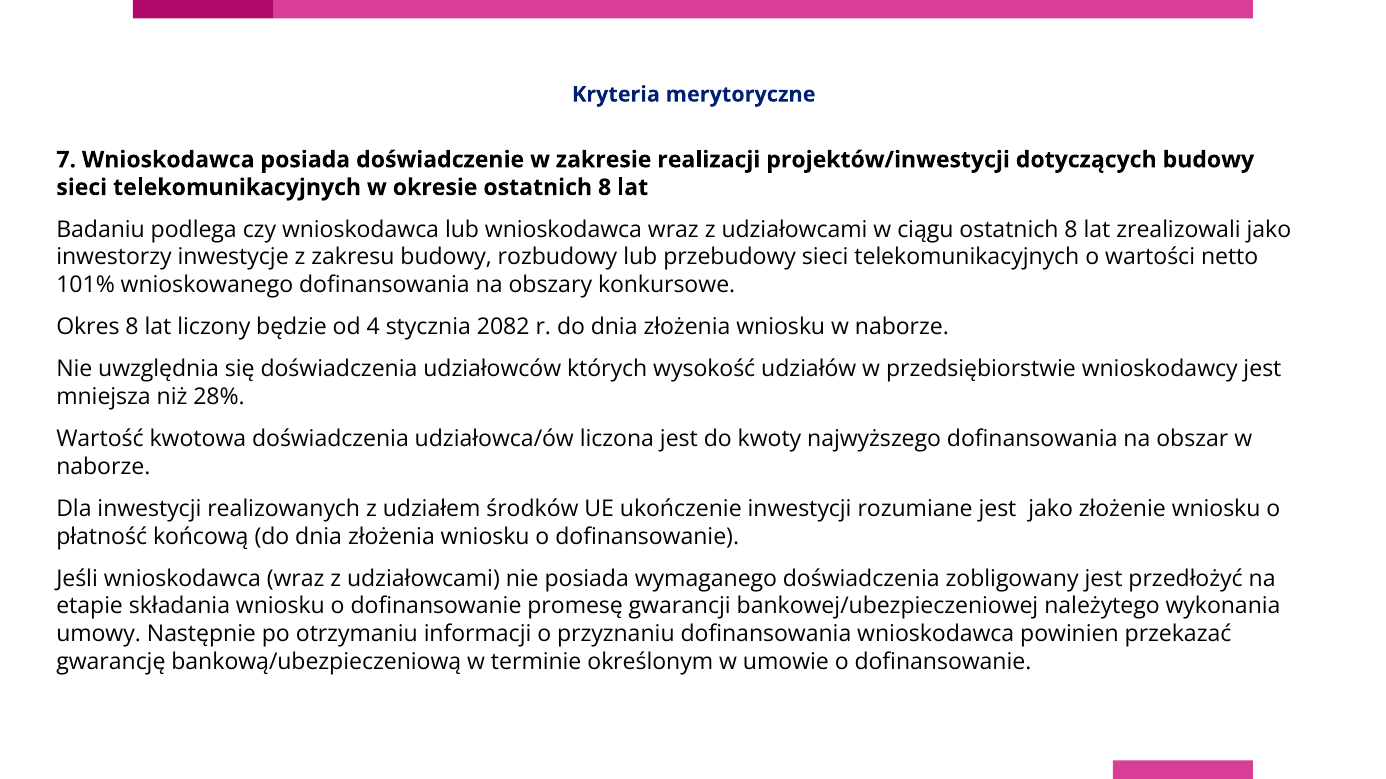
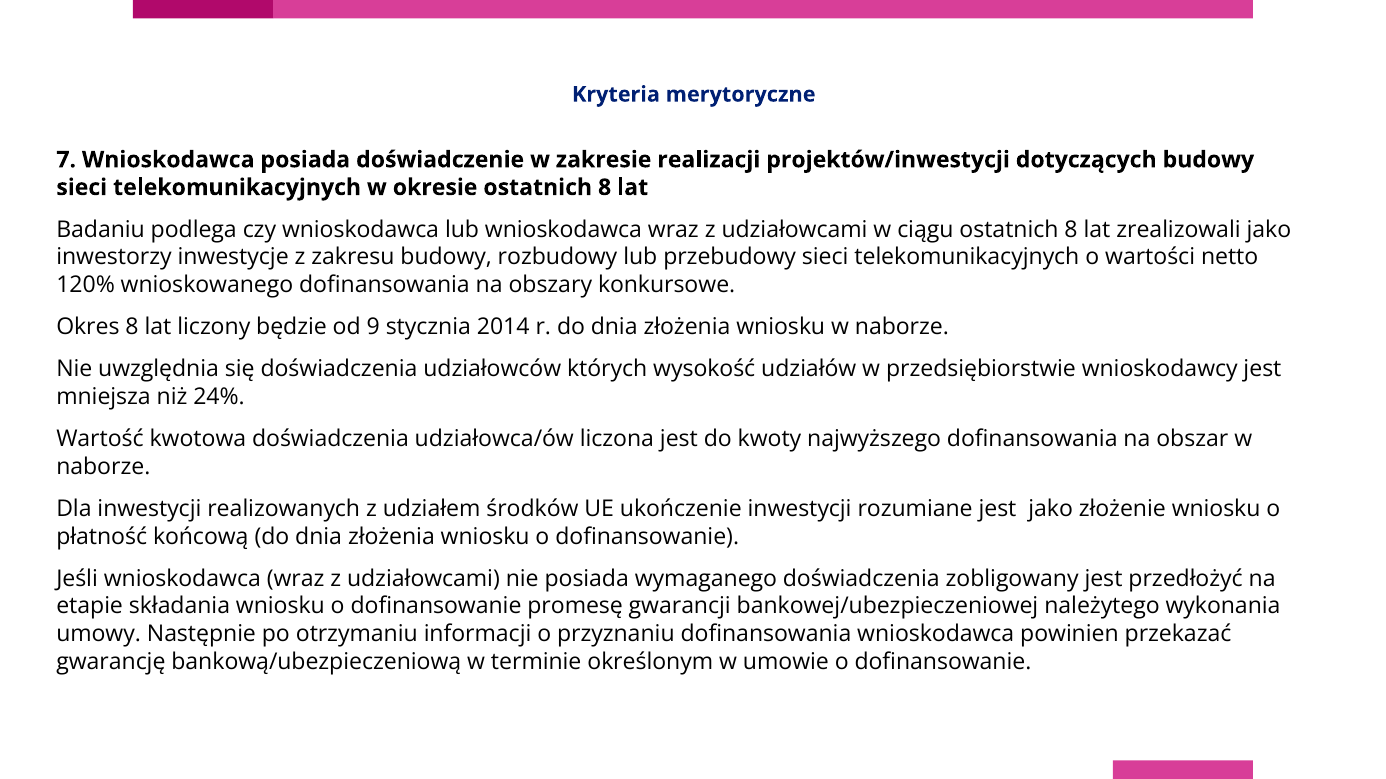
101%: 101% -> 120%
4: 4 -> 9
2082: 2082 -> 2014
28%: 28% -> 24%
